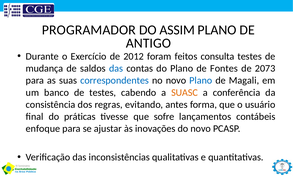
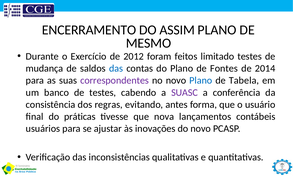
PROGRAMADOR: PROGRAMADOR -> ENCERRAMENTO
ANTIGO: ANTIGO -> MESMO
consulta: consulta -> limitado
2073: 2073 -> 2014
correspondentes colour: blue -> purple
Magali: Magali -> Tabela
SUASC colour: orange -> purple
sofre: sofre -> nova
enfoque: enfoque -> usuários
